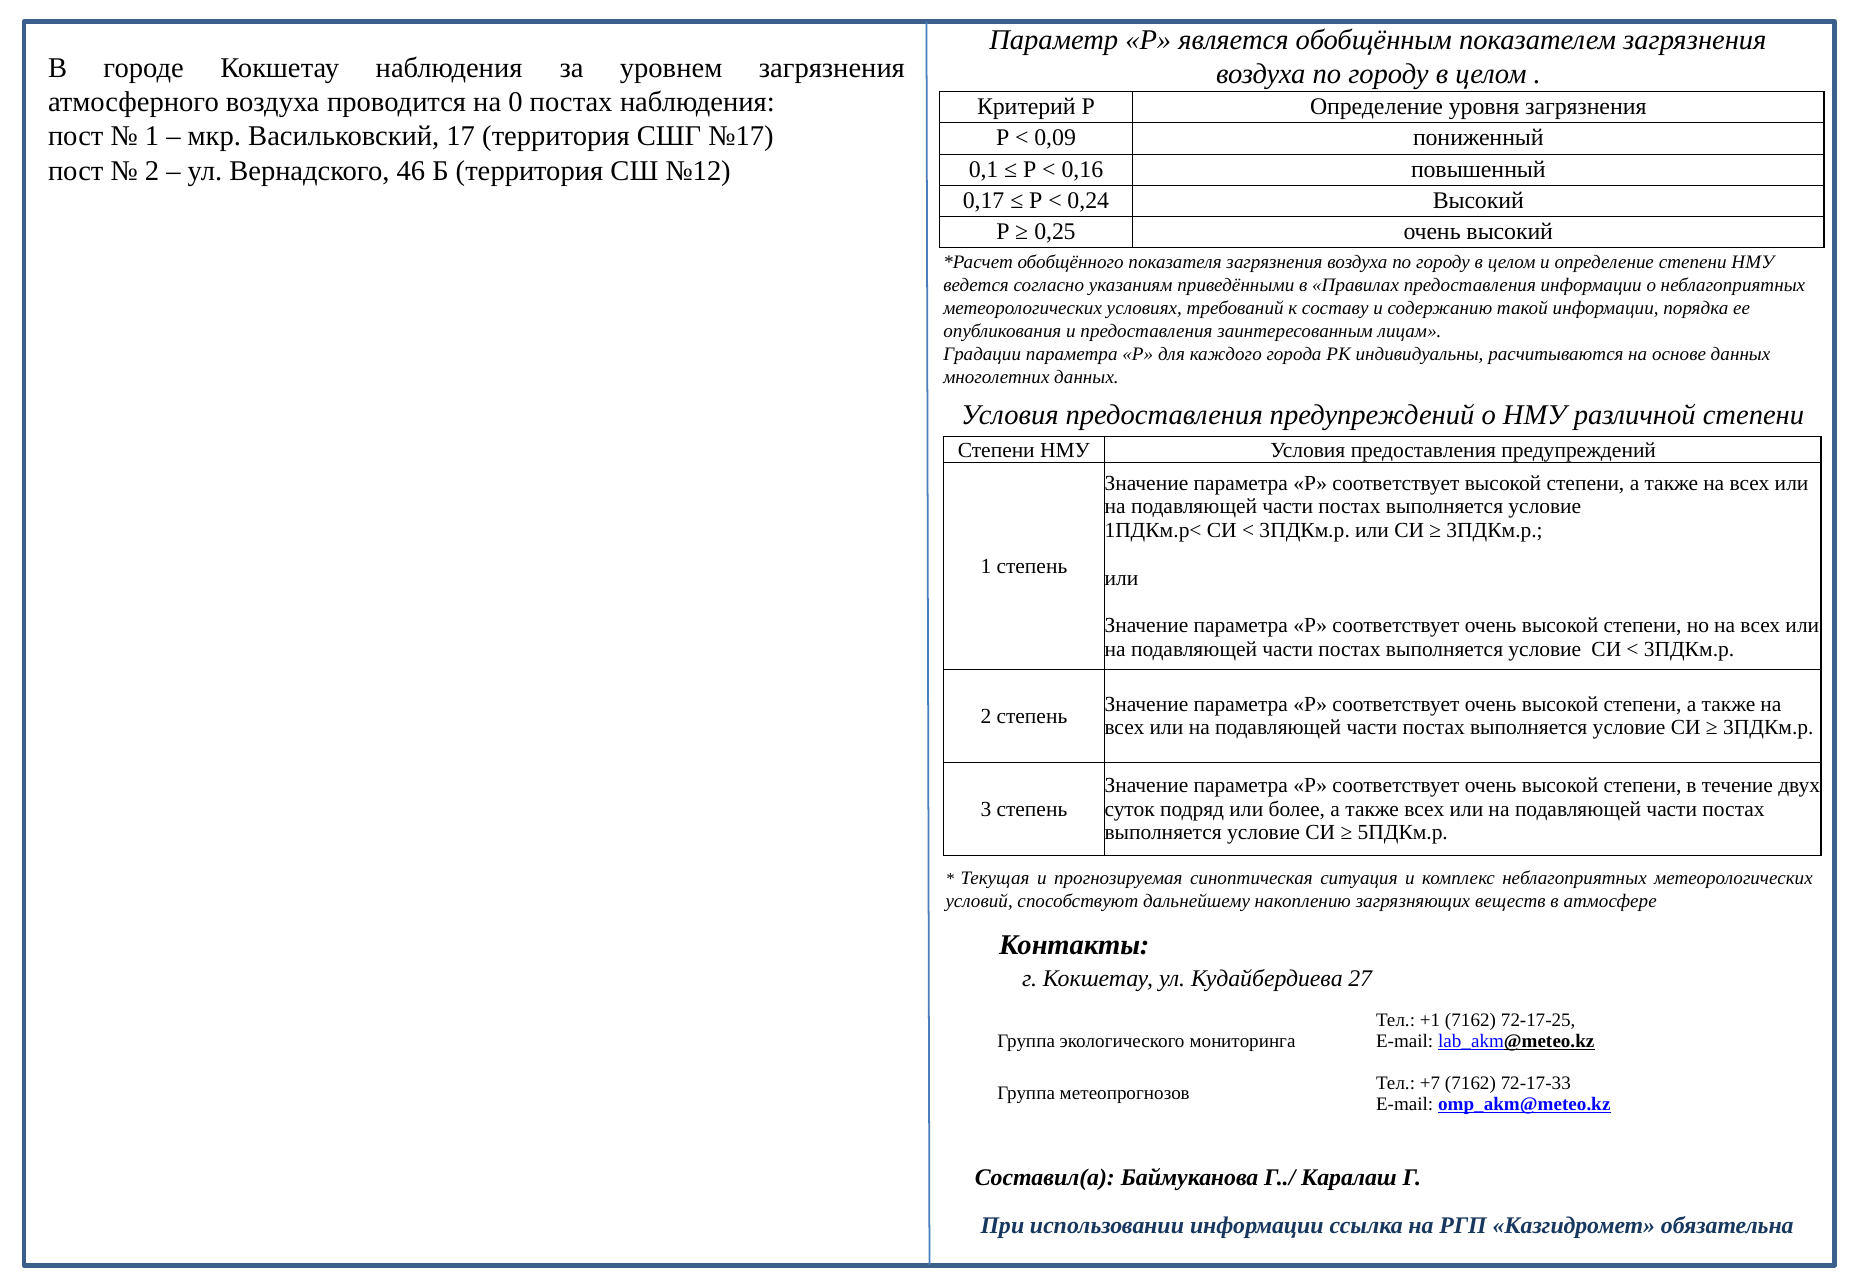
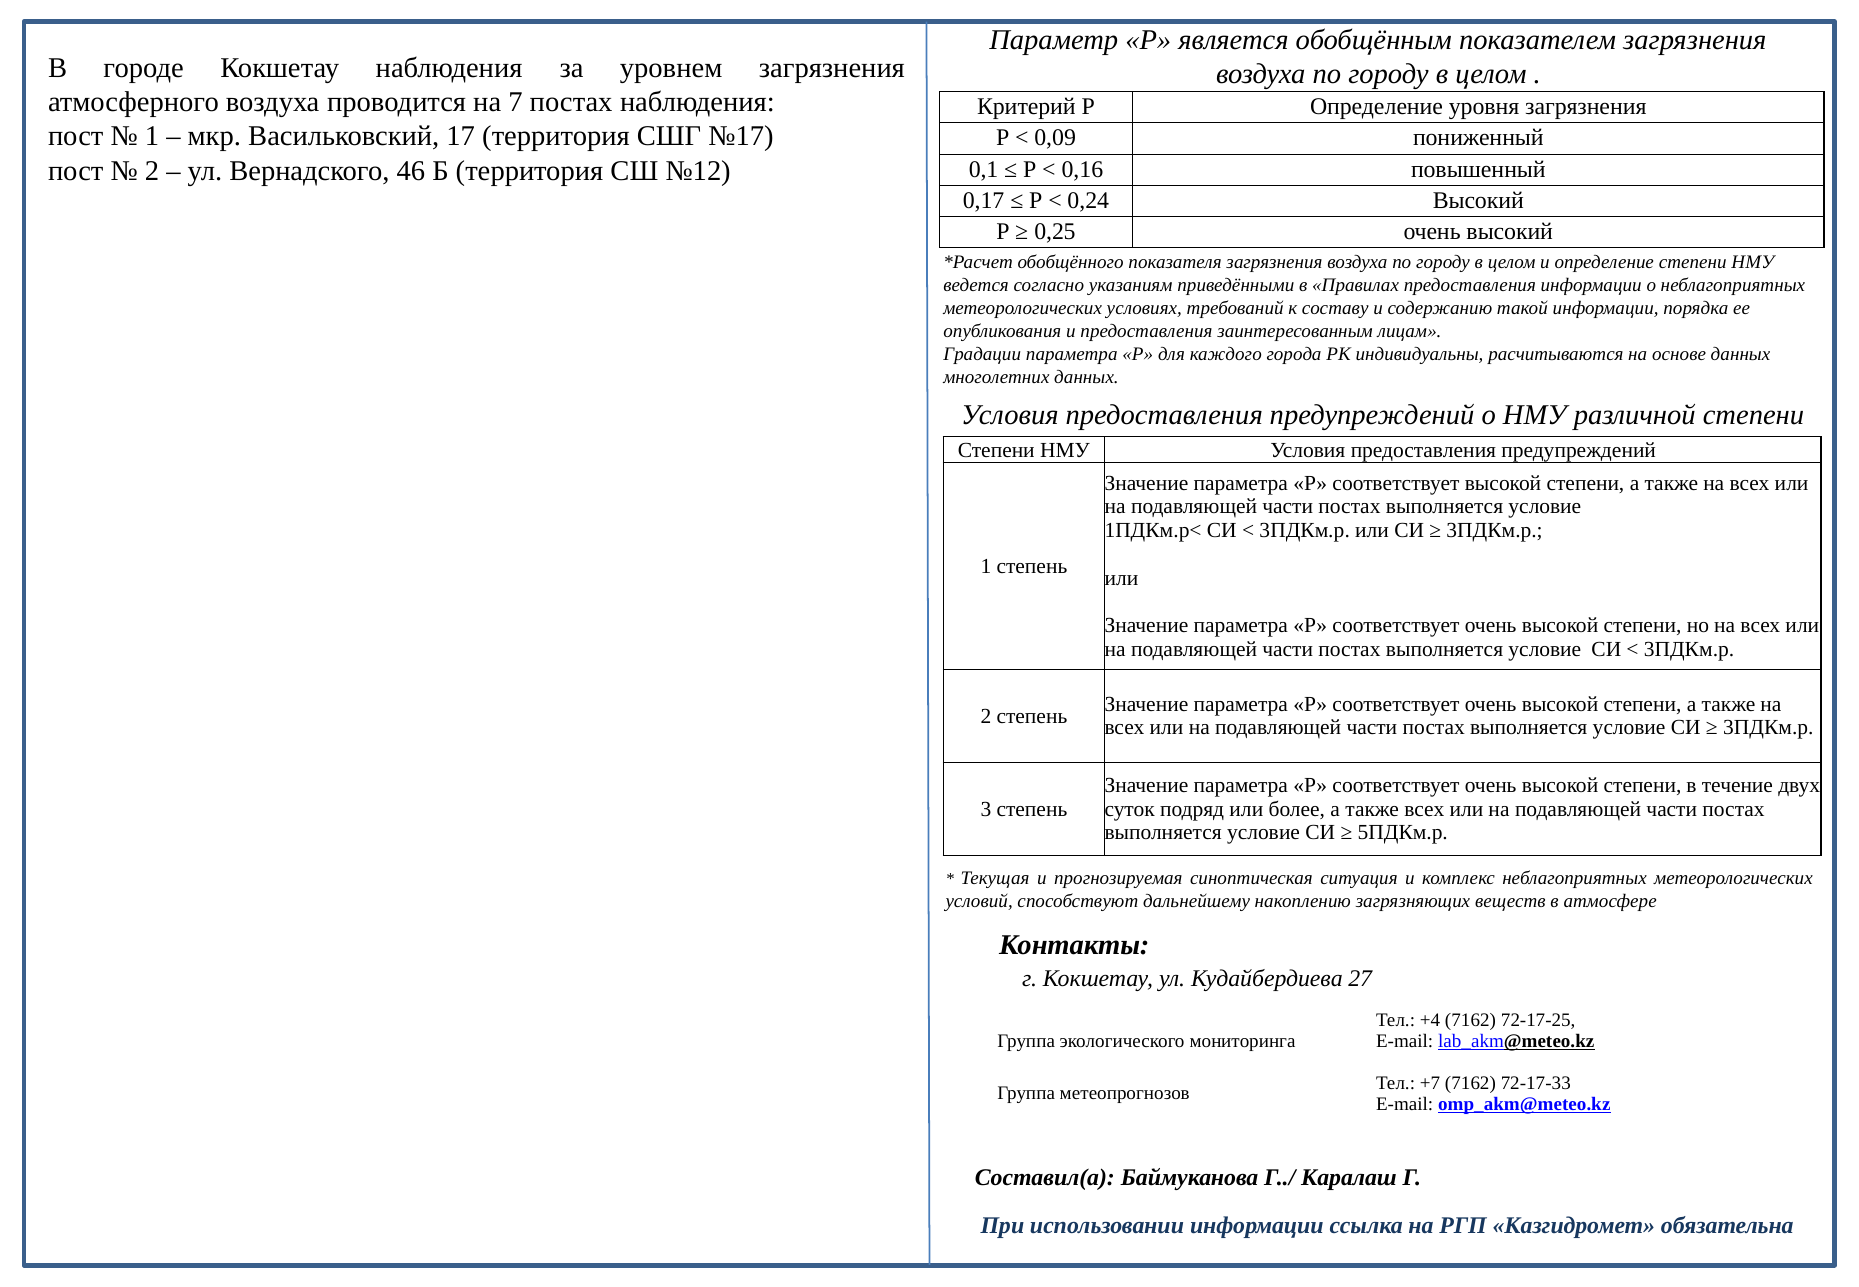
0: 0 -> 7
+1: +1 -> +4
